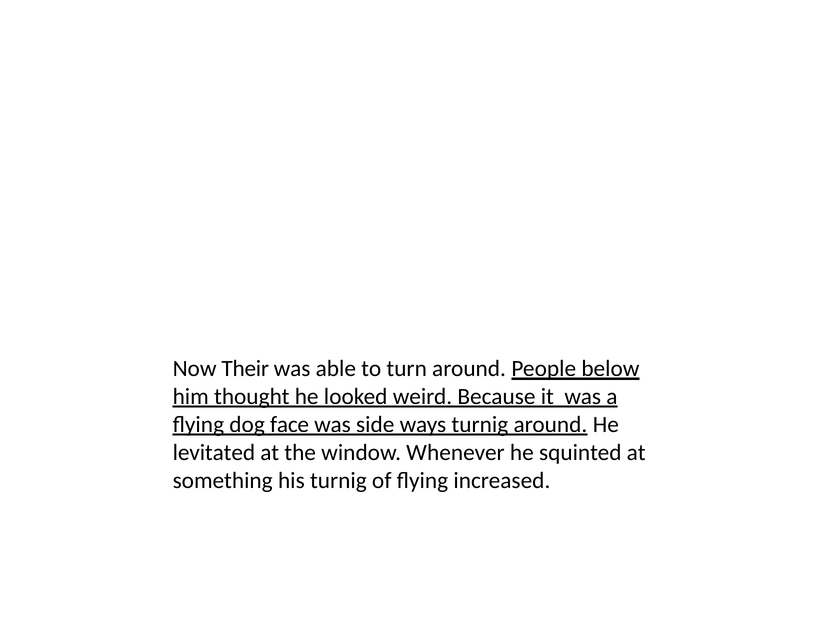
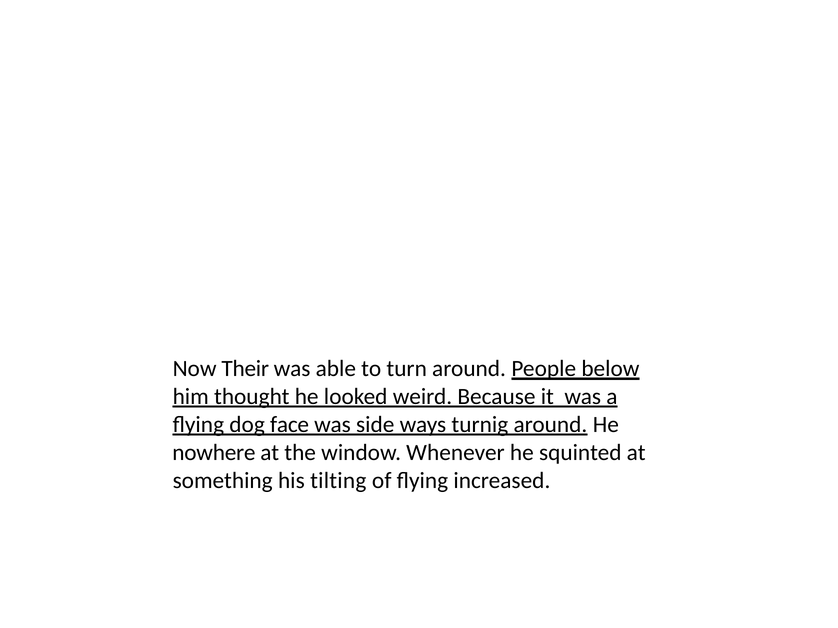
levitated: levitated -> nowhere
his turnig: turnig -> tilting
